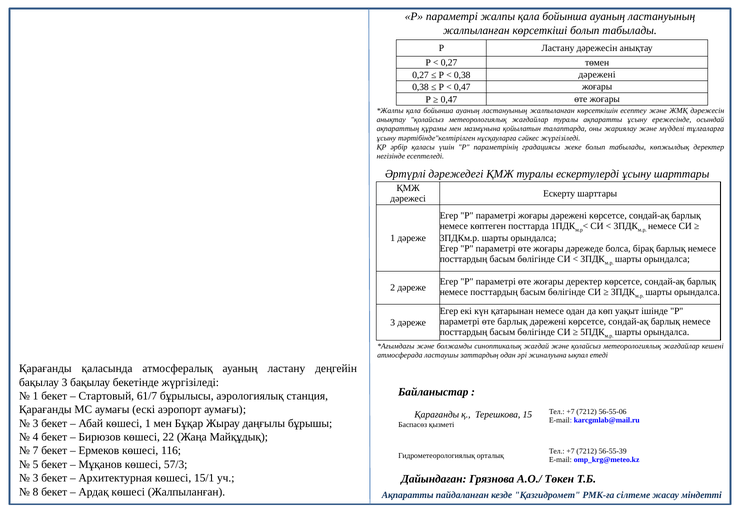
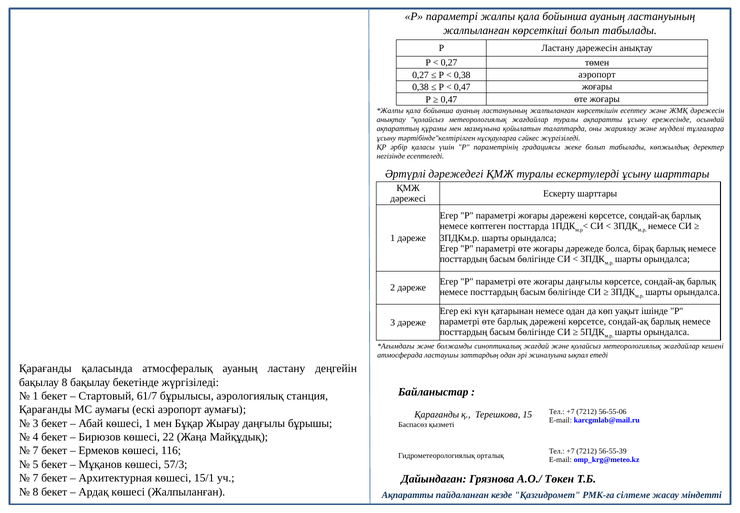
0,38 дәрежені: дәрежені -> аэропорт
жоғары деректер: деректер -> даңғылы
бақылау 3: 3 -> 8
3 at (36, 477): 3 -> 7
